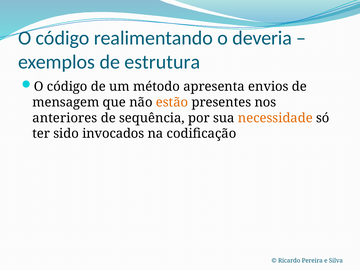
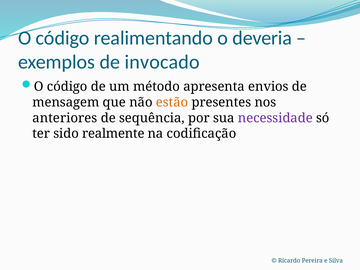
estrutura: estrutura -> invocado
necessidade colour: orange -> purple
invocados: invocados -> realmente
